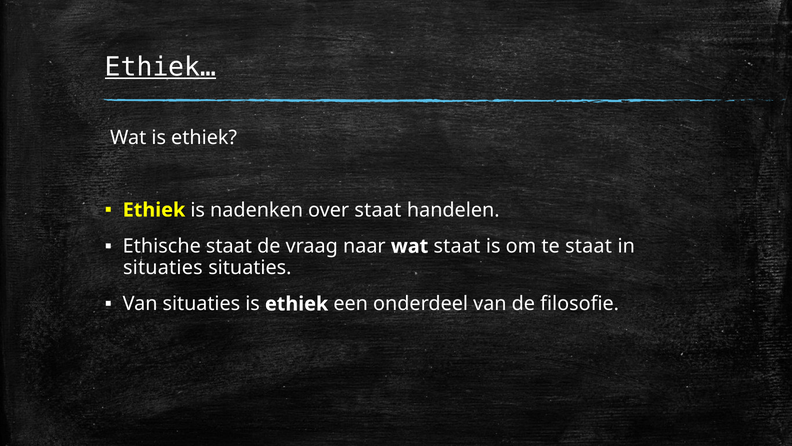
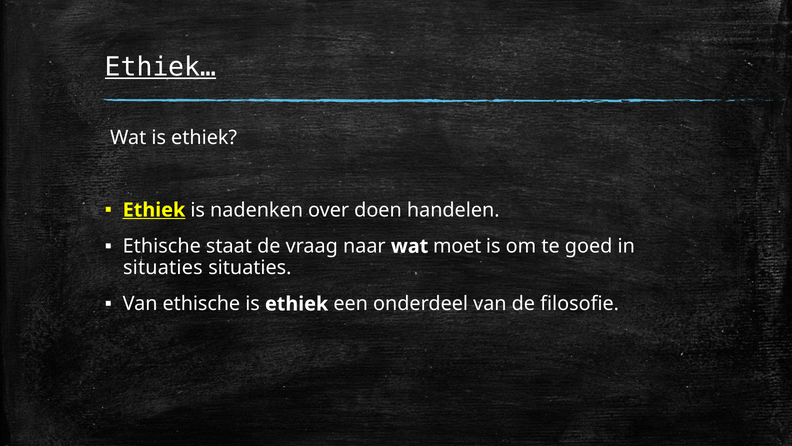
Ethiek at (154, 210) underline: none -> present
over staat: staat -> doen
wat staat: staat -> moet
te staat: staat -> goed
Van situaties: situaties -> ethische
